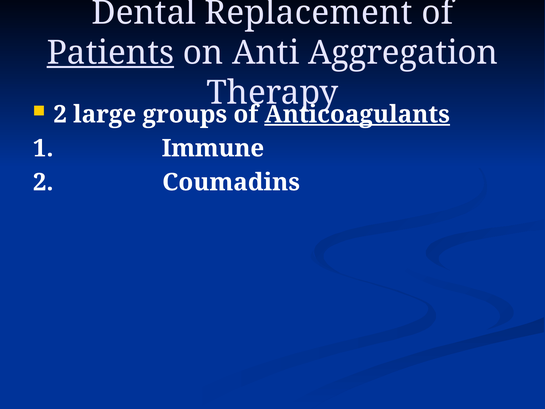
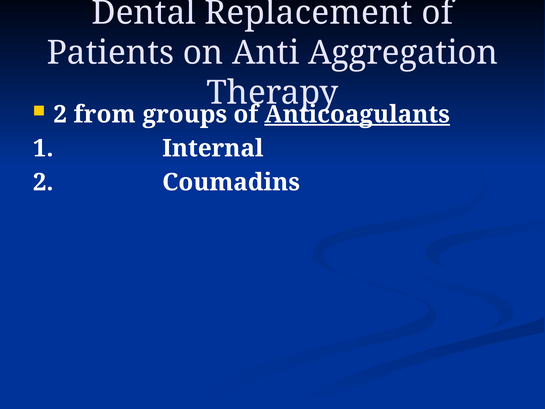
Patients underline: present -> none
large: large -> from
Immune: Immune -> Internal
